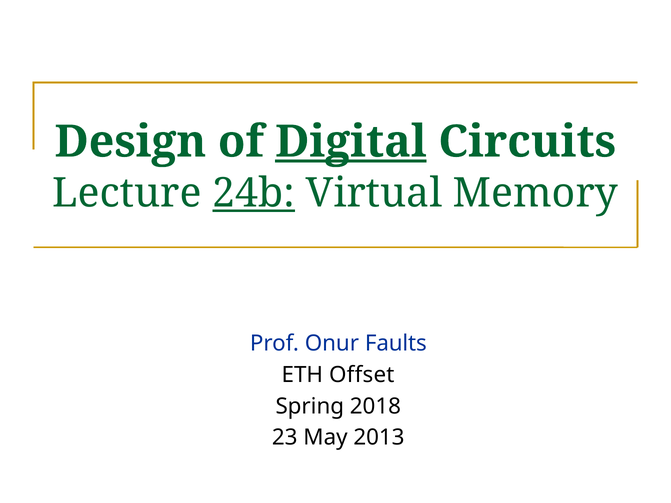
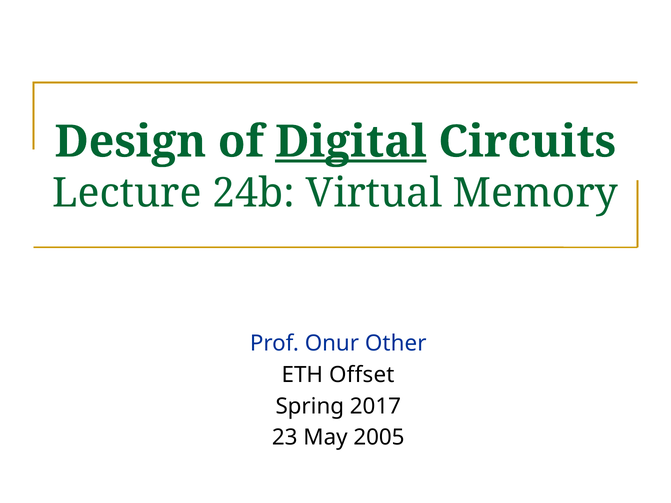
24b underline: present -> none
Faults: Faults -> Other
2018: 2018 -> 2017
2013: 2013 -> 2005
